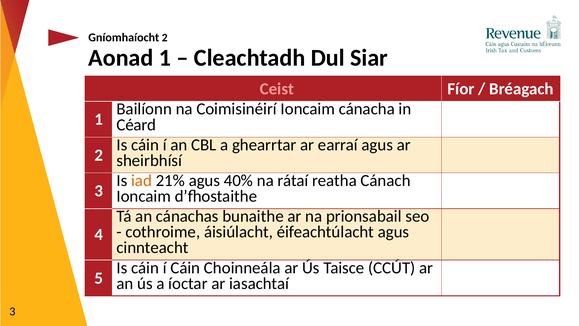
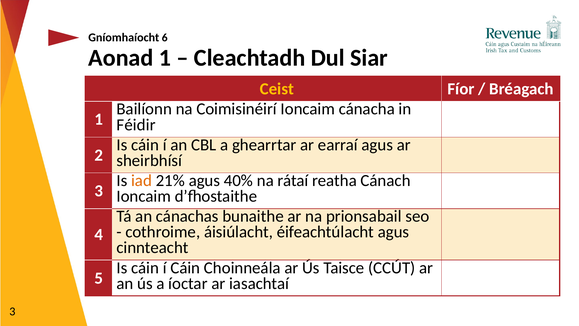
Gníomhaíocht 2: 2 -> 6
Ceist colour: pink -> yellow
Céard: Céard -> Féidir
